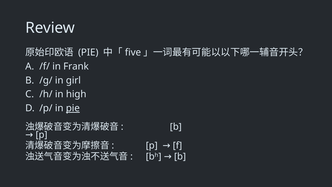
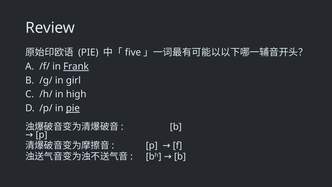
Frank underline: none -> present
